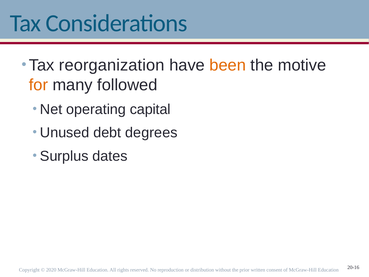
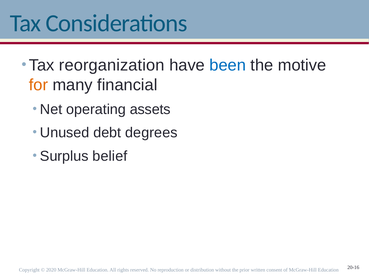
been colour: orange -> blue
followed: followed -> financial
capital: capital -> assets
dates: dates -> belief
